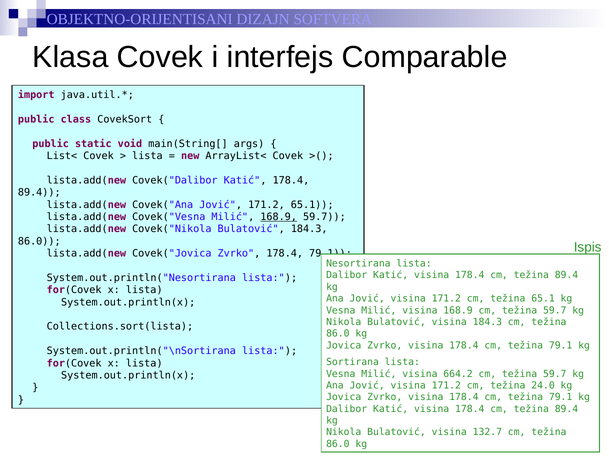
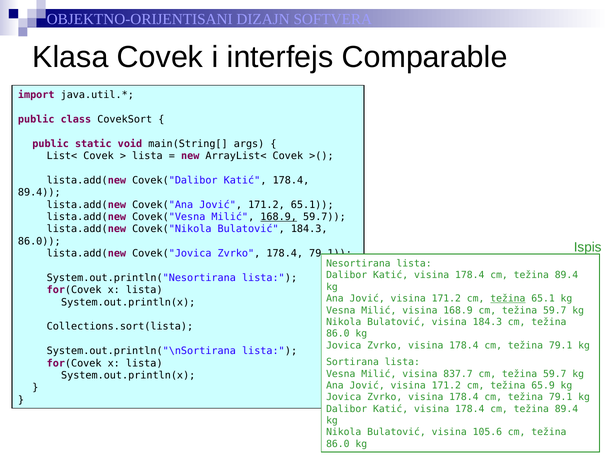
težina at (508, 298) underline: none -> present
664.2: 664.2 -> 837.7
24.0: 24.0 -> 65.9
132.7: 132.7 -> 105.6
